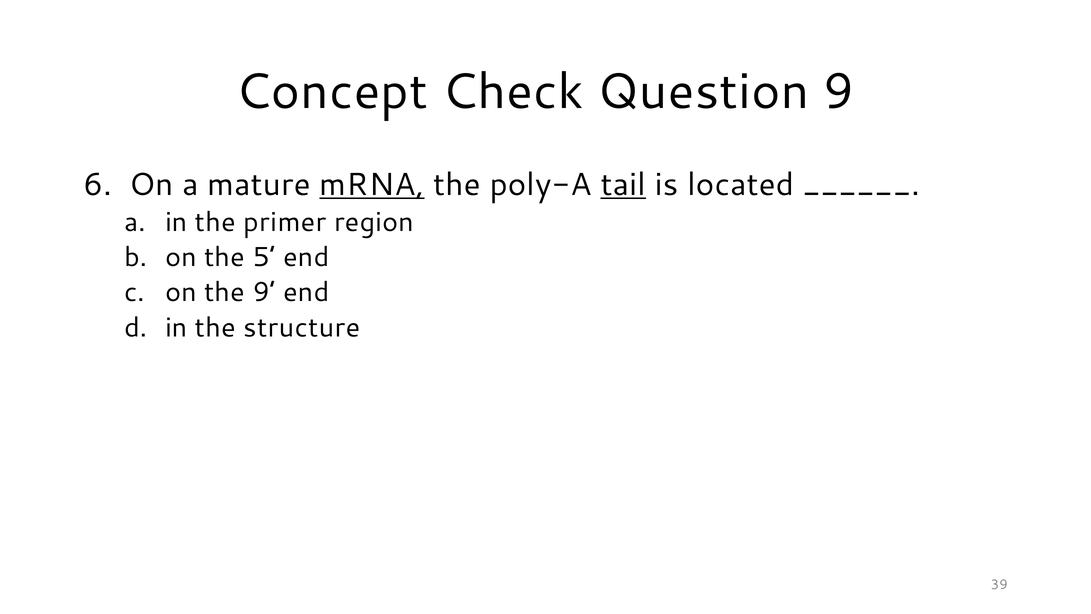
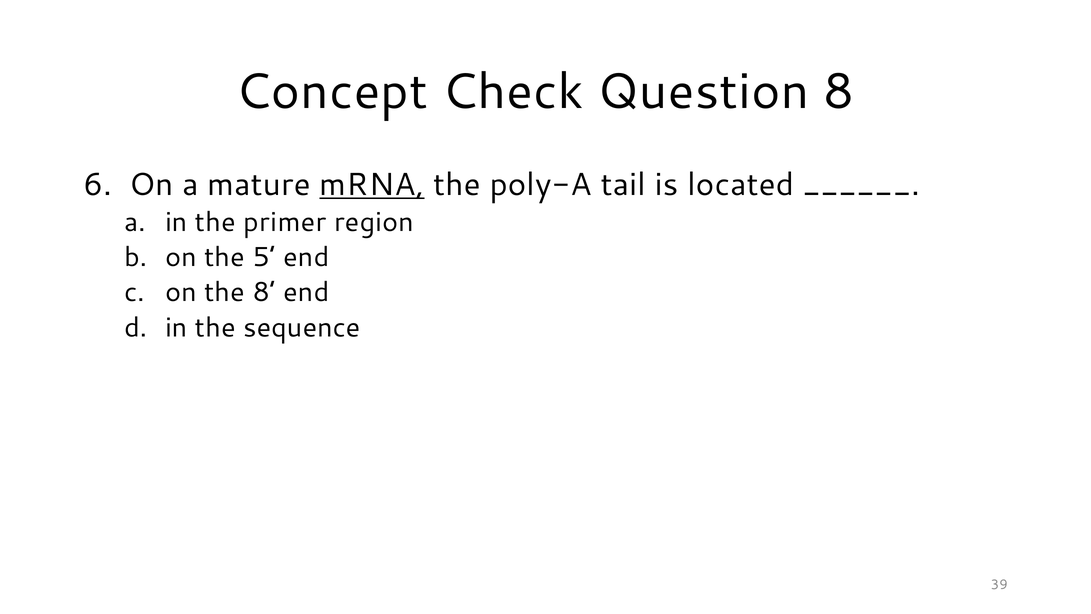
Question 9: 9 -> 8
tail underline: present -> none
the 9: 9 -> 8
structure: structure -> sequence
